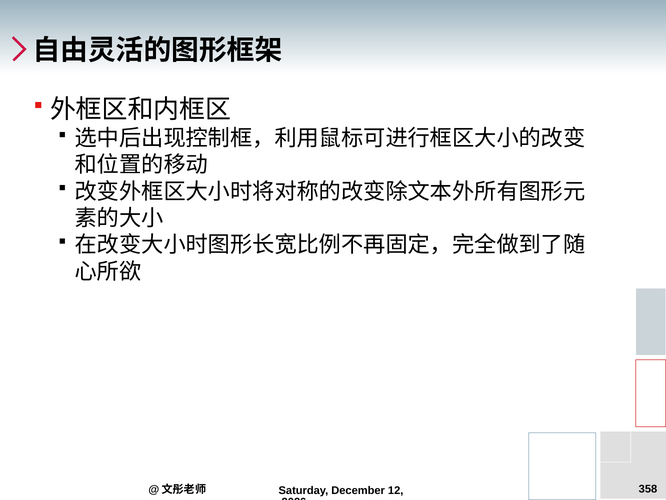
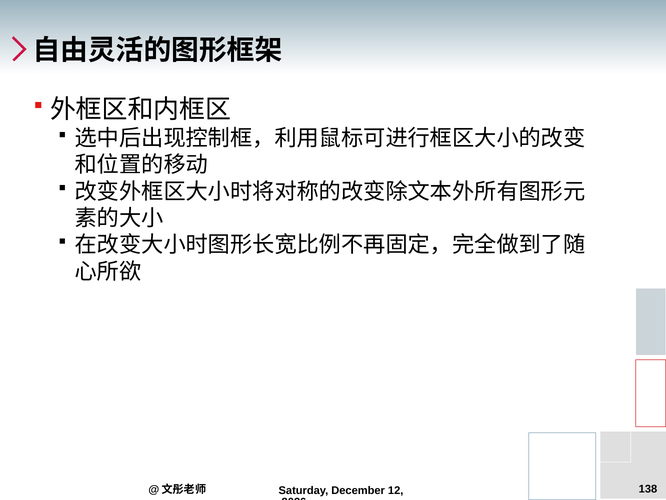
358: 358 -> 138
